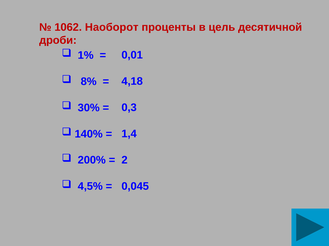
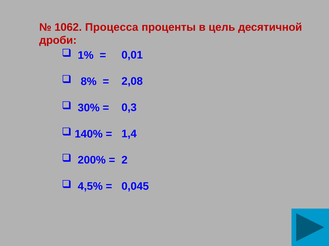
Наоборот: Наоборот -> Процесса
4,18: 4,18 -> 2,08
